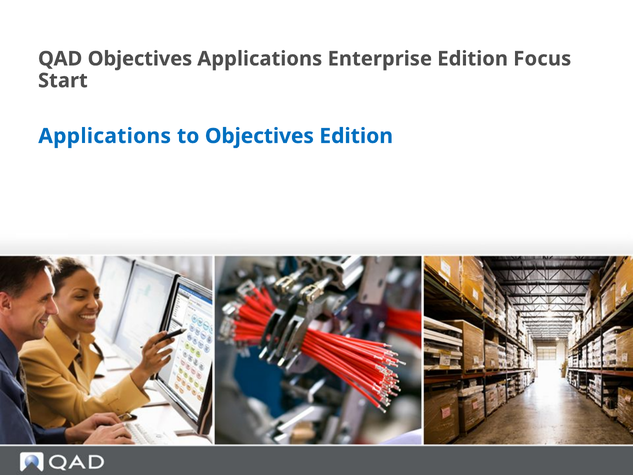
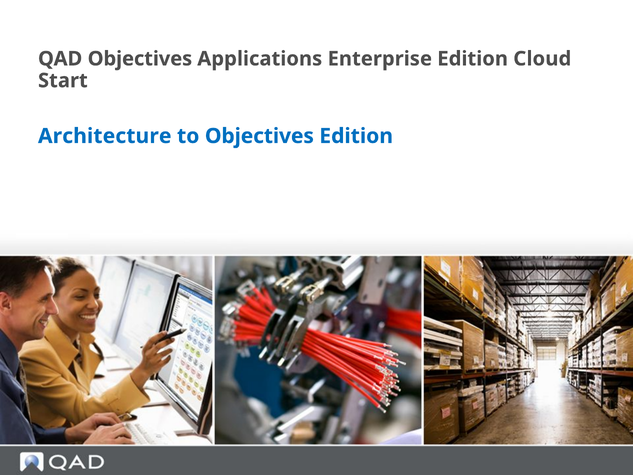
Focus: Focus -> Cloud
Applications at (105, 136): Applications -> Architecture
